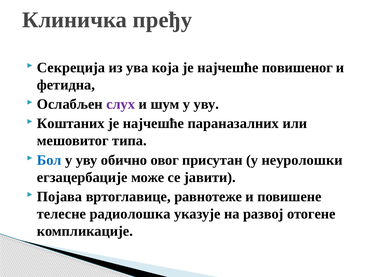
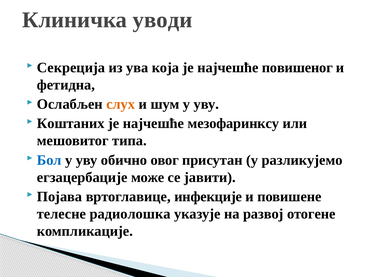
пређу: пређу -> уводи
слух colour: purple -> orange
параназалних: параназалних -> мезофаринксу
неуролошки: неуролошки -> разликујемо
равнотеже: равнотеже -> инфекције
